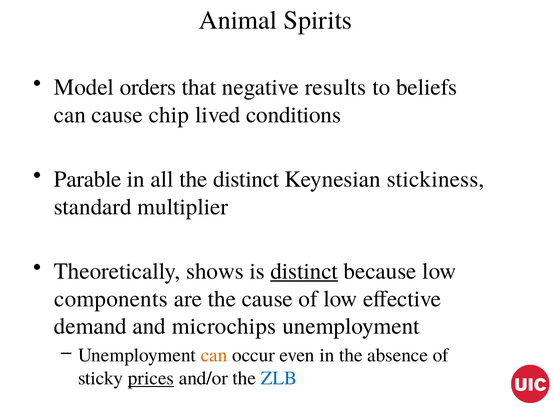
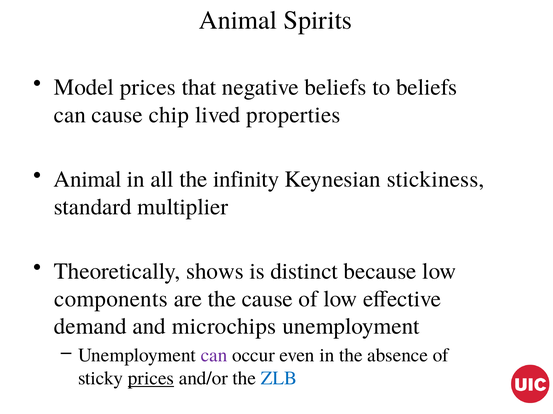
Model orders: orders -> prices
negative results: results -> beliefs
conditions: conditions -> properties
Parable at (88, 180): Parable -> Animal
the distinct: distinct -> infinity
distinct at (304, 272) underline: present -> none
can at (214, 356) colour: orange -> purple
